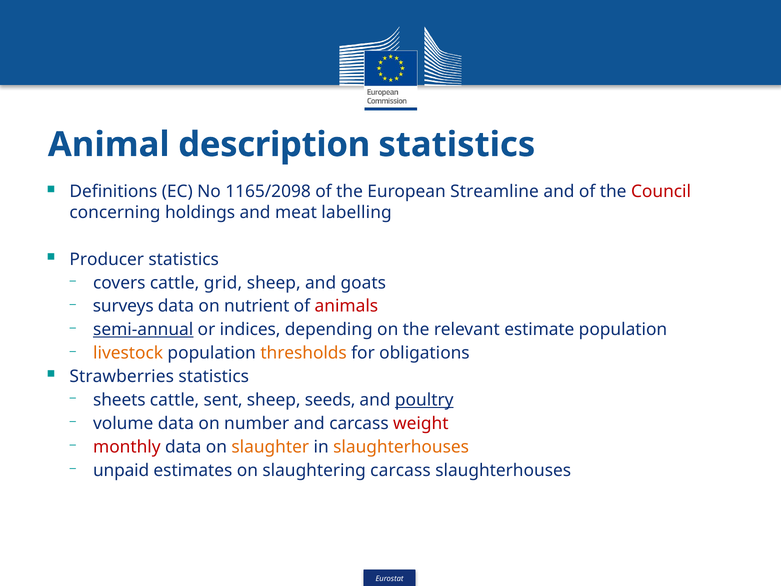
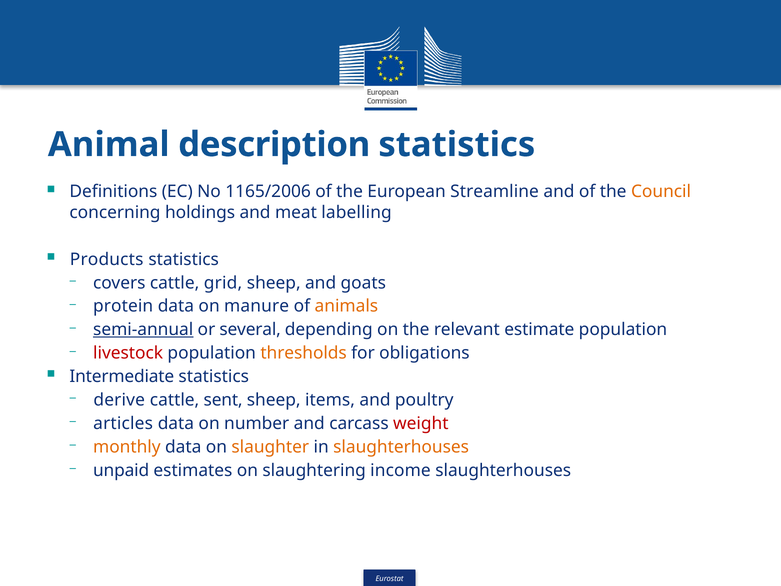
1165/2098: 1165/2098 -> 1165/2006
Council colour: red -> orange
Producer: Producer -> Products
surveys: surveys -> protein
nutrient: nutrient -> manure
animals colour: red -> orange
indices: indices -> several
livestock colour: orange -> red
Strawberries: Strawberries -> Intermediate
sheets: sheets -> derive
seeds: seeds -> items
poultry underline: present -> none
volume: volume -> articles
monthly colour: red -> orange
slaughtering carcass: carcass -> income
